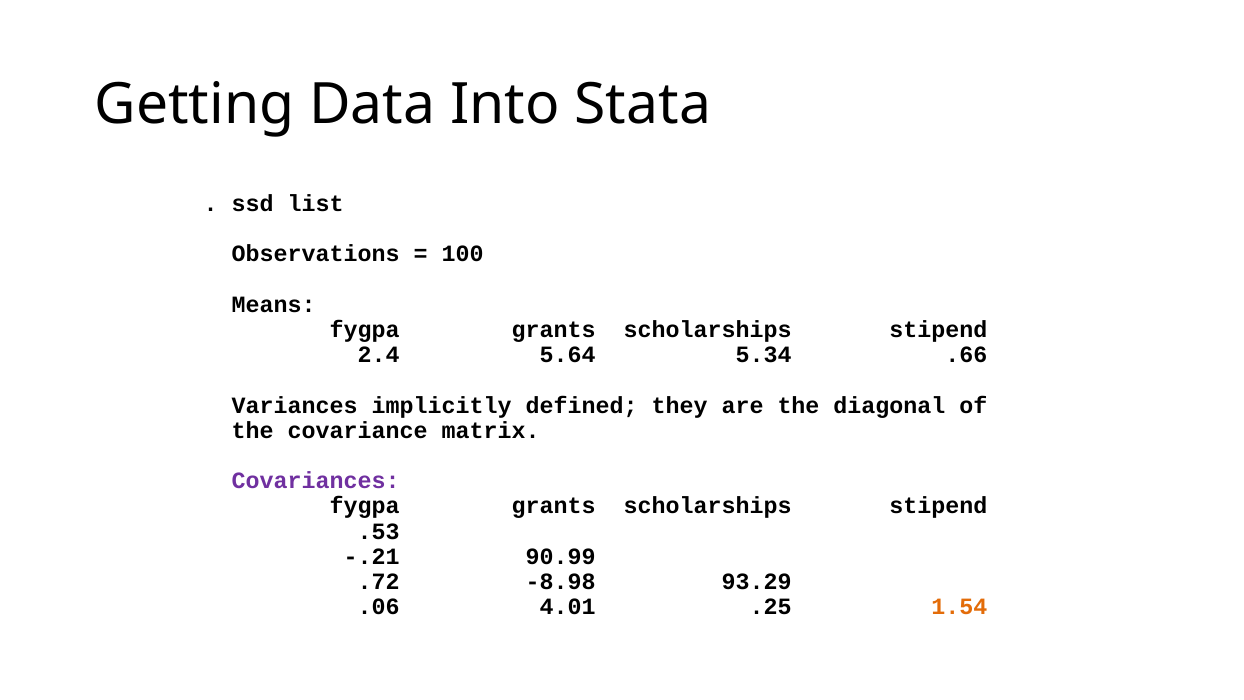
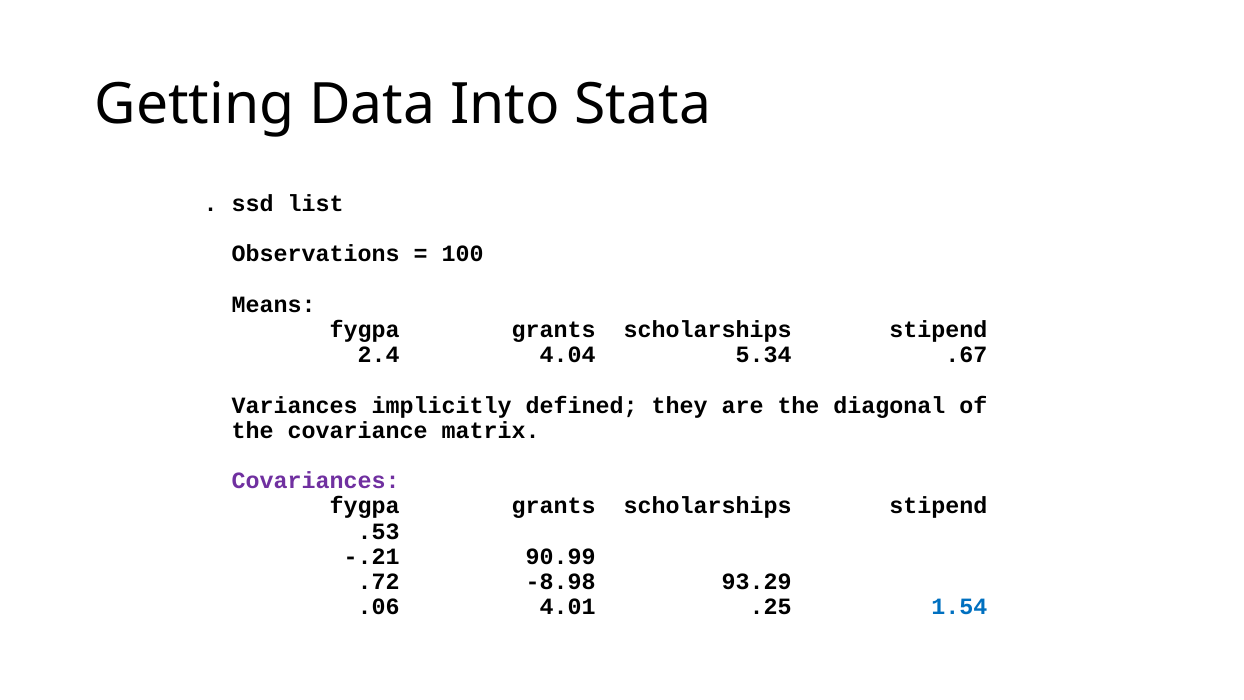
5.64: 5.64 -> 4.04
.66: .66 -> .67
1.54 colour: orange -> blue
